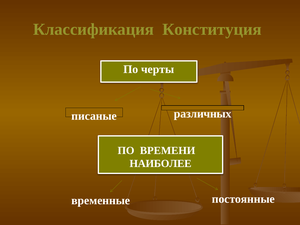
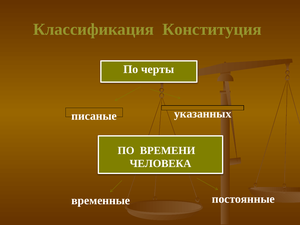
различных: различных -> указанных
НАИБОЛЕЕ: НАИБОЛЕЕ -> ЧЕЛОВЕКА
